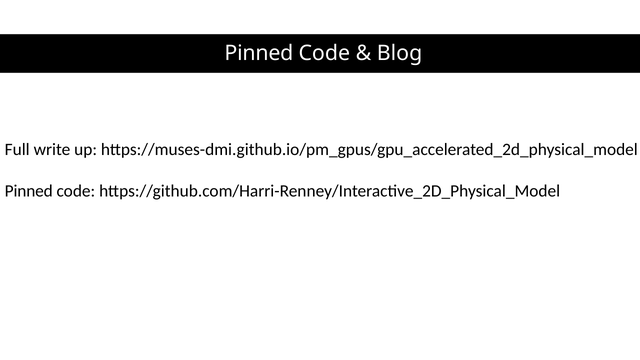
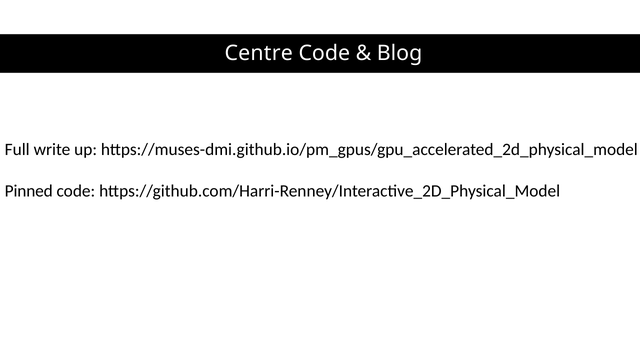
Pinned at (259, 53): Pinned -> Centre
